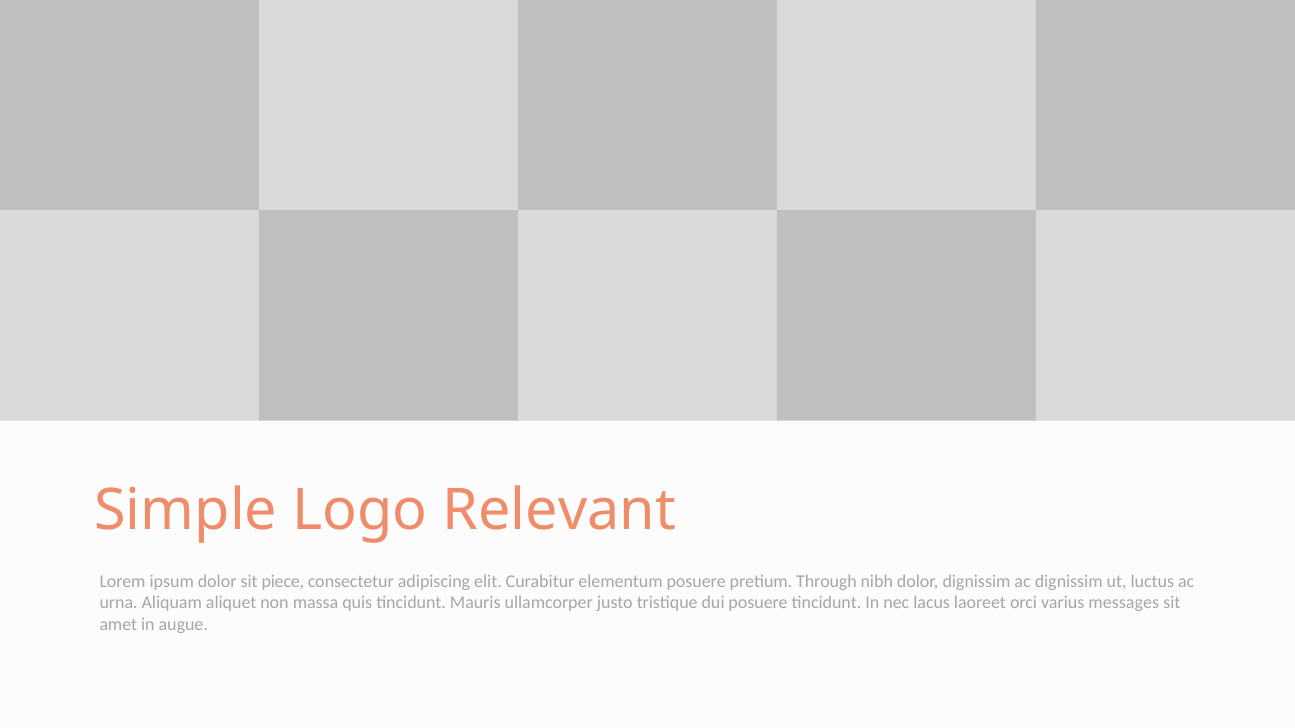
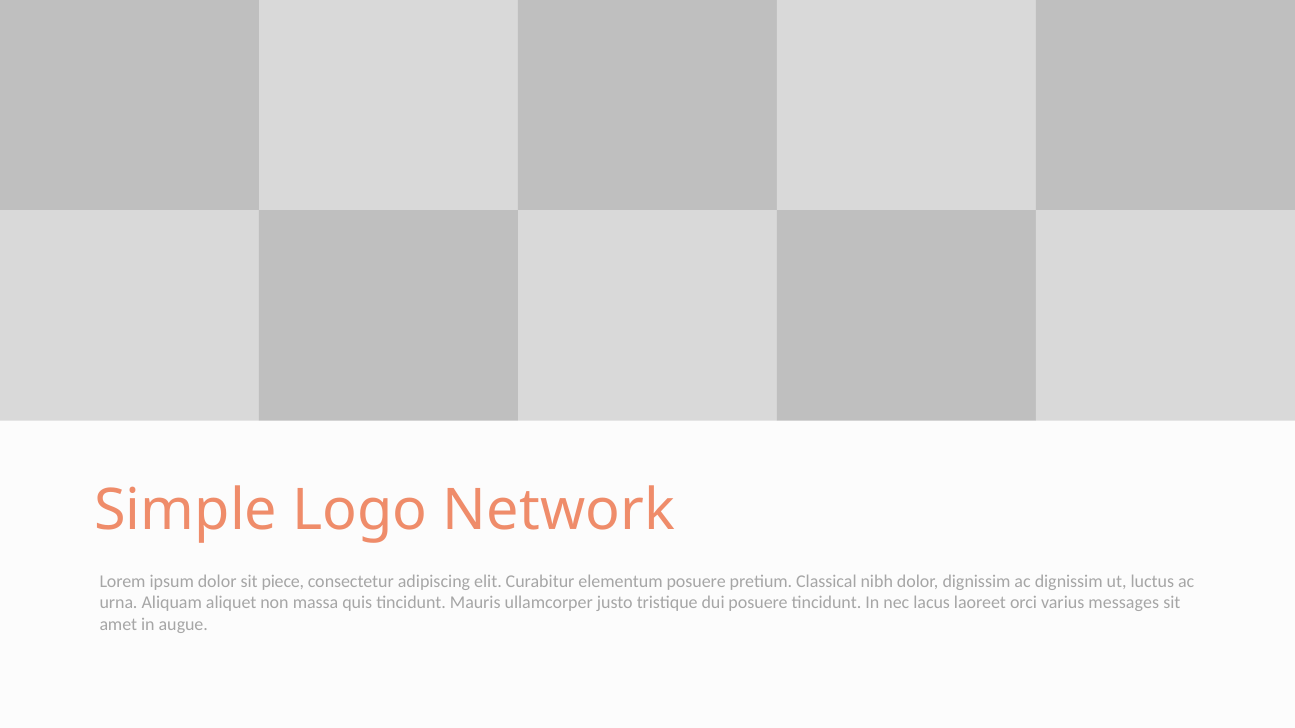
Relevant: Relevant -> Network
Through: Through -> Classical
